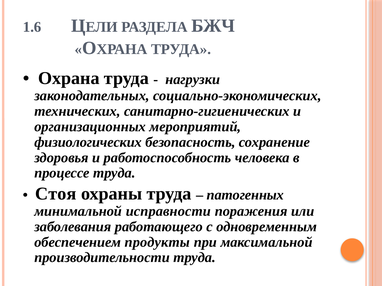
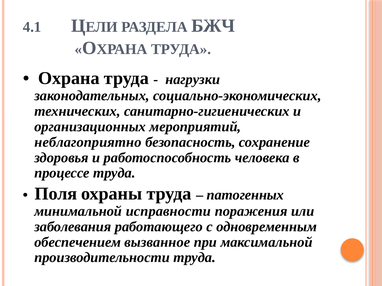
1.6: 1.6 -> 4.1
физиологических: физиологических -> неблагоприятно
Стоя: Стоя -> Поля
продукты: продукты -> вызванное
